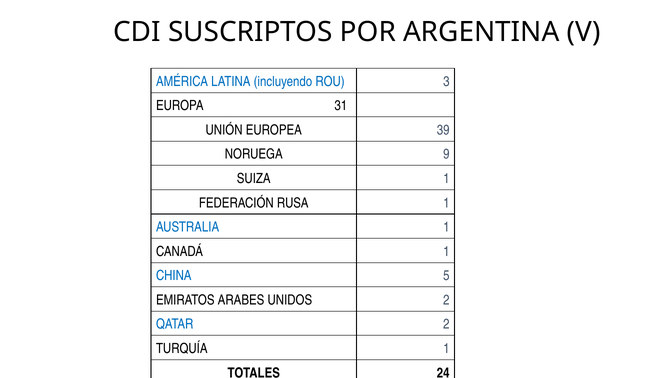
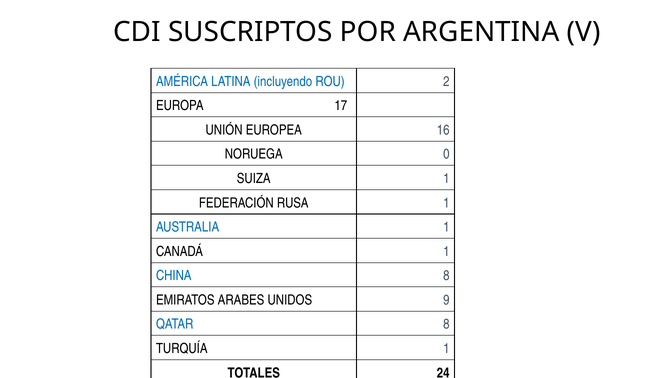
3: 3 -> 2
31: 31 -> 17
39: 39 -> 16
9: 9 -> 0
CHINA 5: 5 -> 8
UNIDOS 2: 2 -> 9
QATAR 2: 2 -> 8
